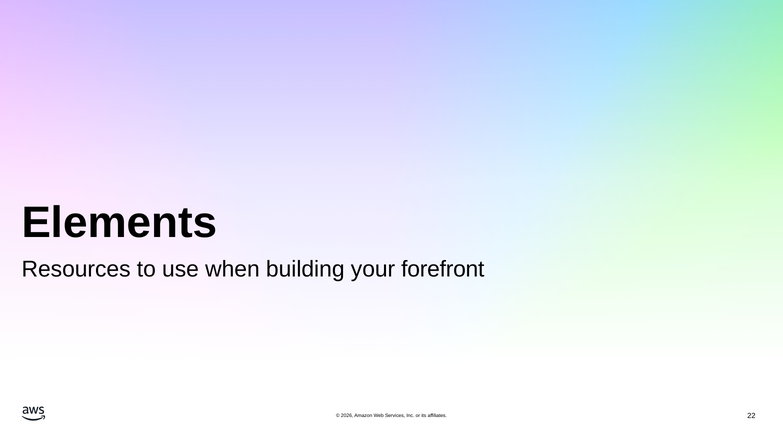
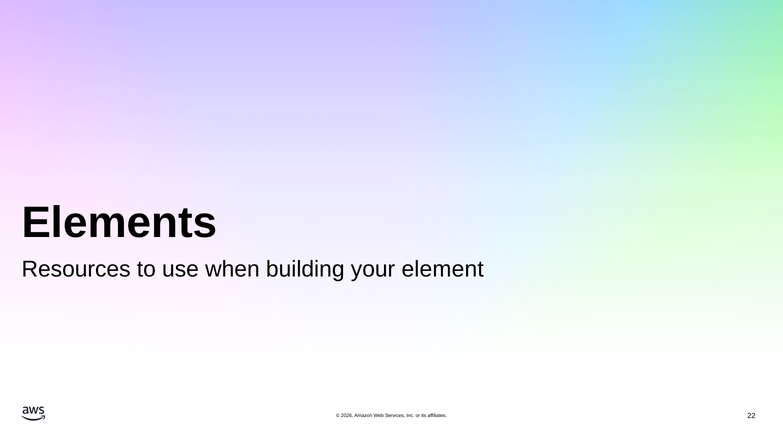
forefront: forefront -> element
